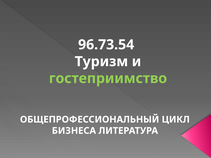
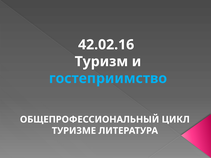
96.73.54: 96.73.54 -> 42.02.16
гостеприимство colour: light green -> light blue
БИЗНЕСА: БИЗНЕСА -> ТУРИЗМЕ
